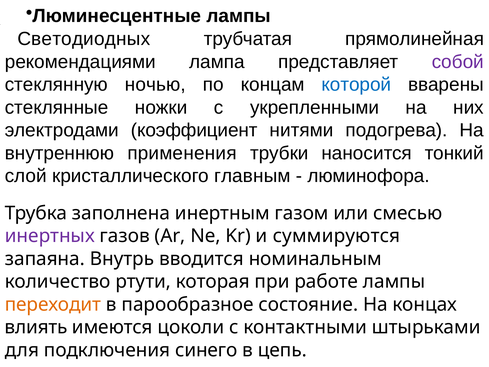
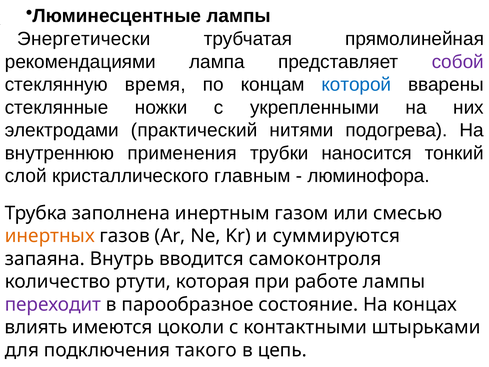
Светодиодных: Светодиодных -> Энергетически
ночью: ночью -> время
коэффициент: коэффициент -> практический
инертных colour: purple -> orange
номинальным: номинальным -> самоконтроля
переходит colour: orange -> purple
синего: синего -> такого
